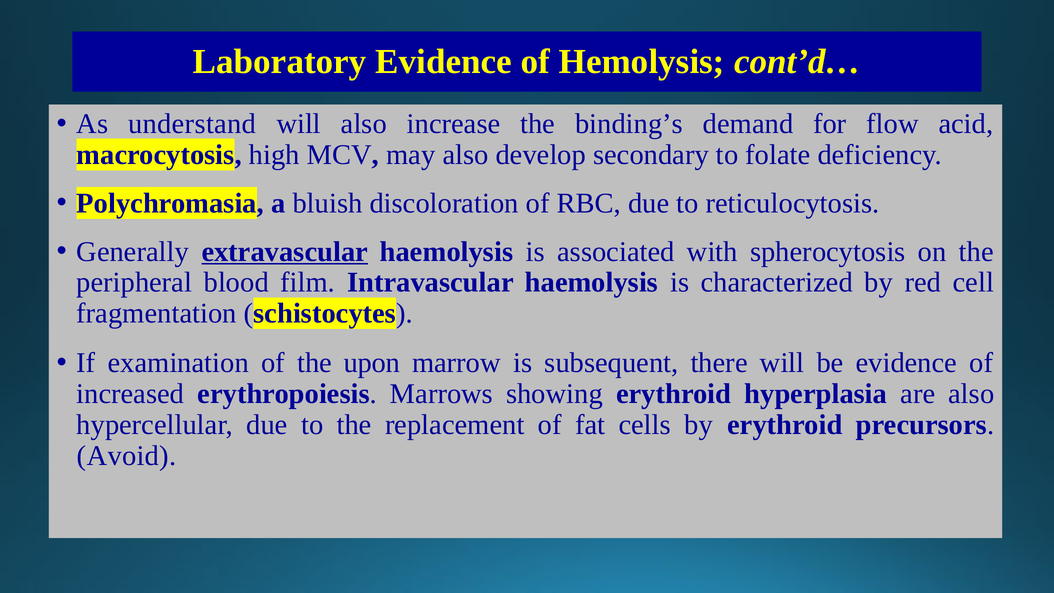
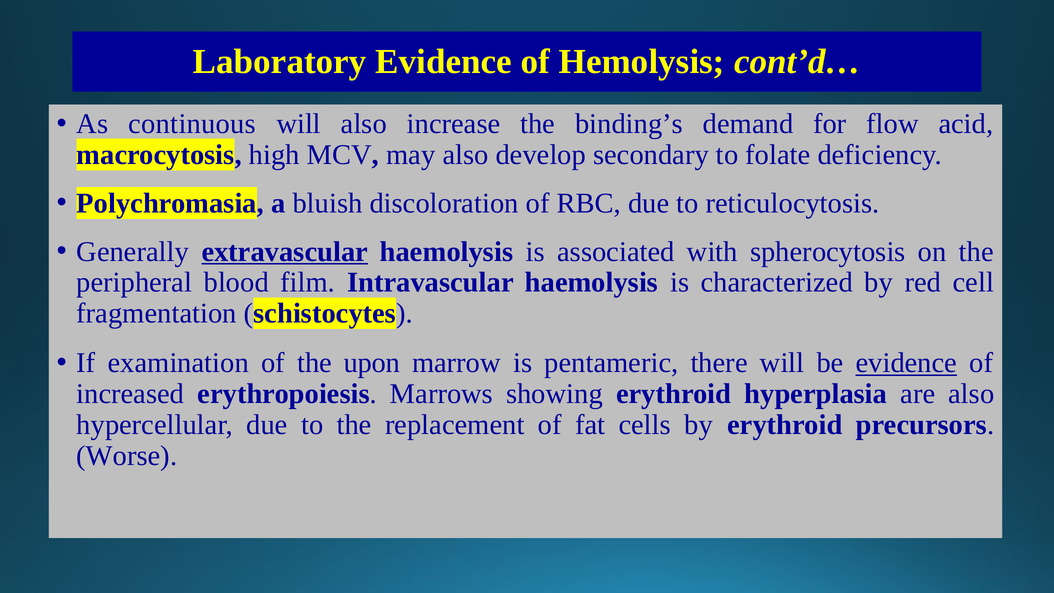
understand: understand -> continuous
subsequent: subsequent -> pentameric
evidence at (906, 363) underline: none -> present
Avoid: Avoid -> Worse
